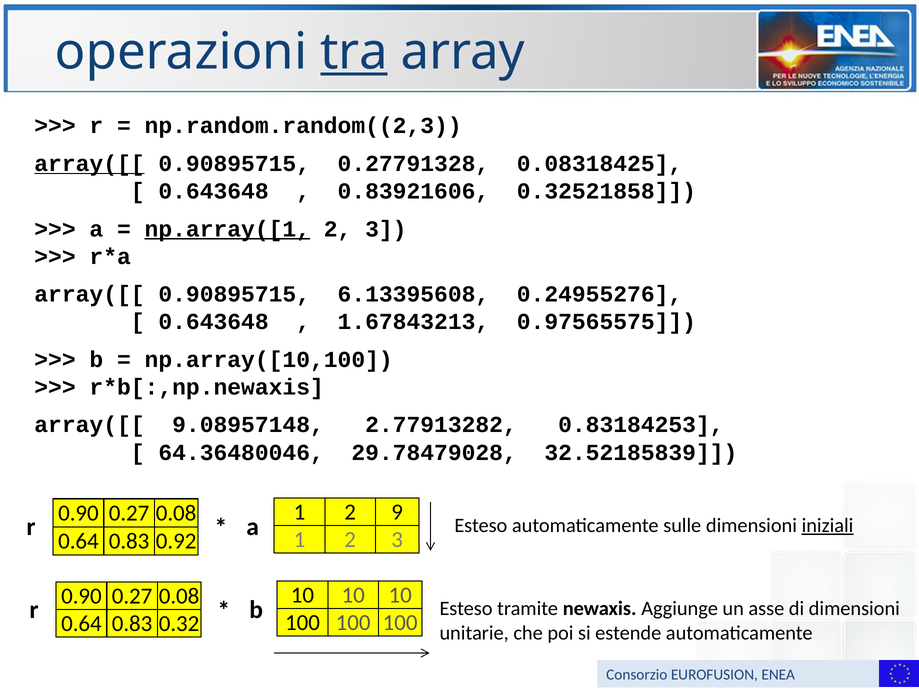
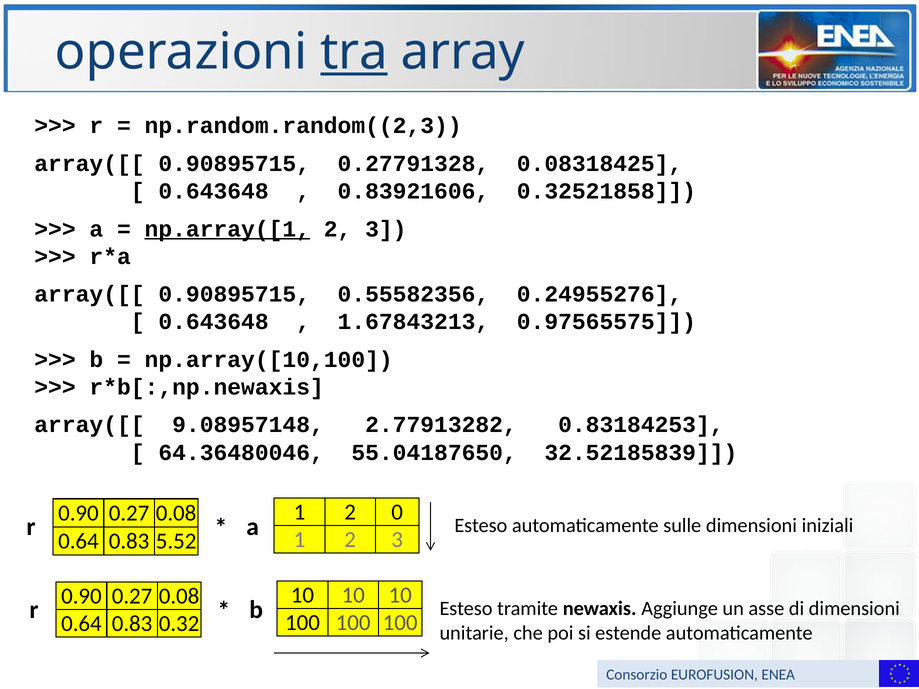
array([[ at (89, 164) underline: present -> none
6.13395608: 6.13395608 -> 0.55582356
29.78479028: 29.78479028 -> 55.04187650
9: 9 -> 0
iniziali underline: present -> none
0.92: 0.92 -> 5.52
